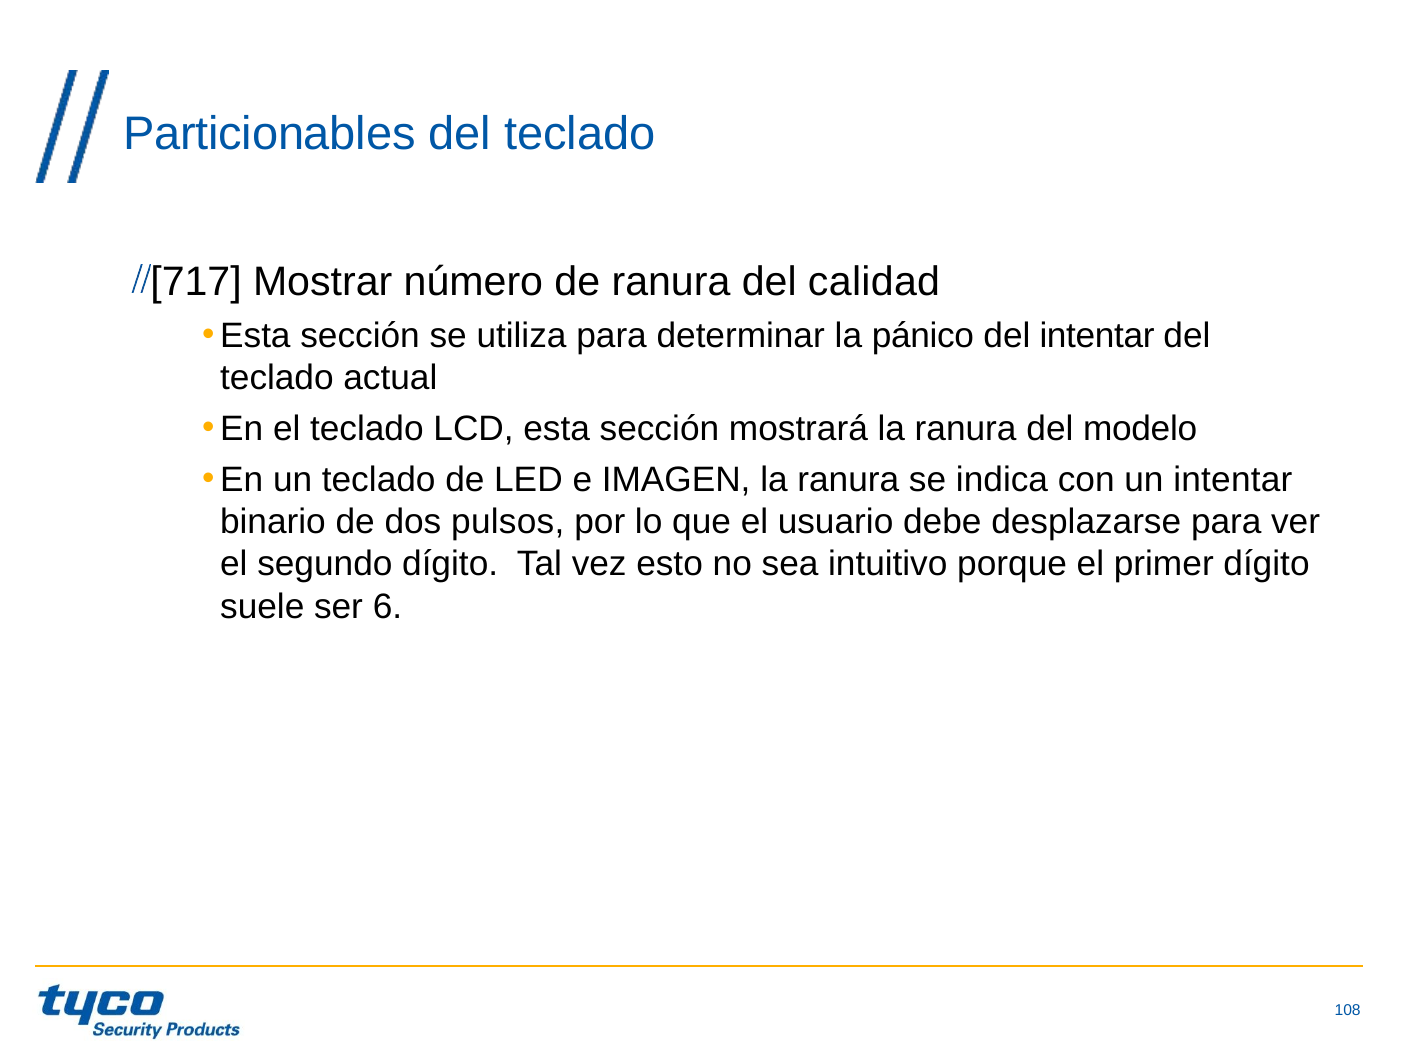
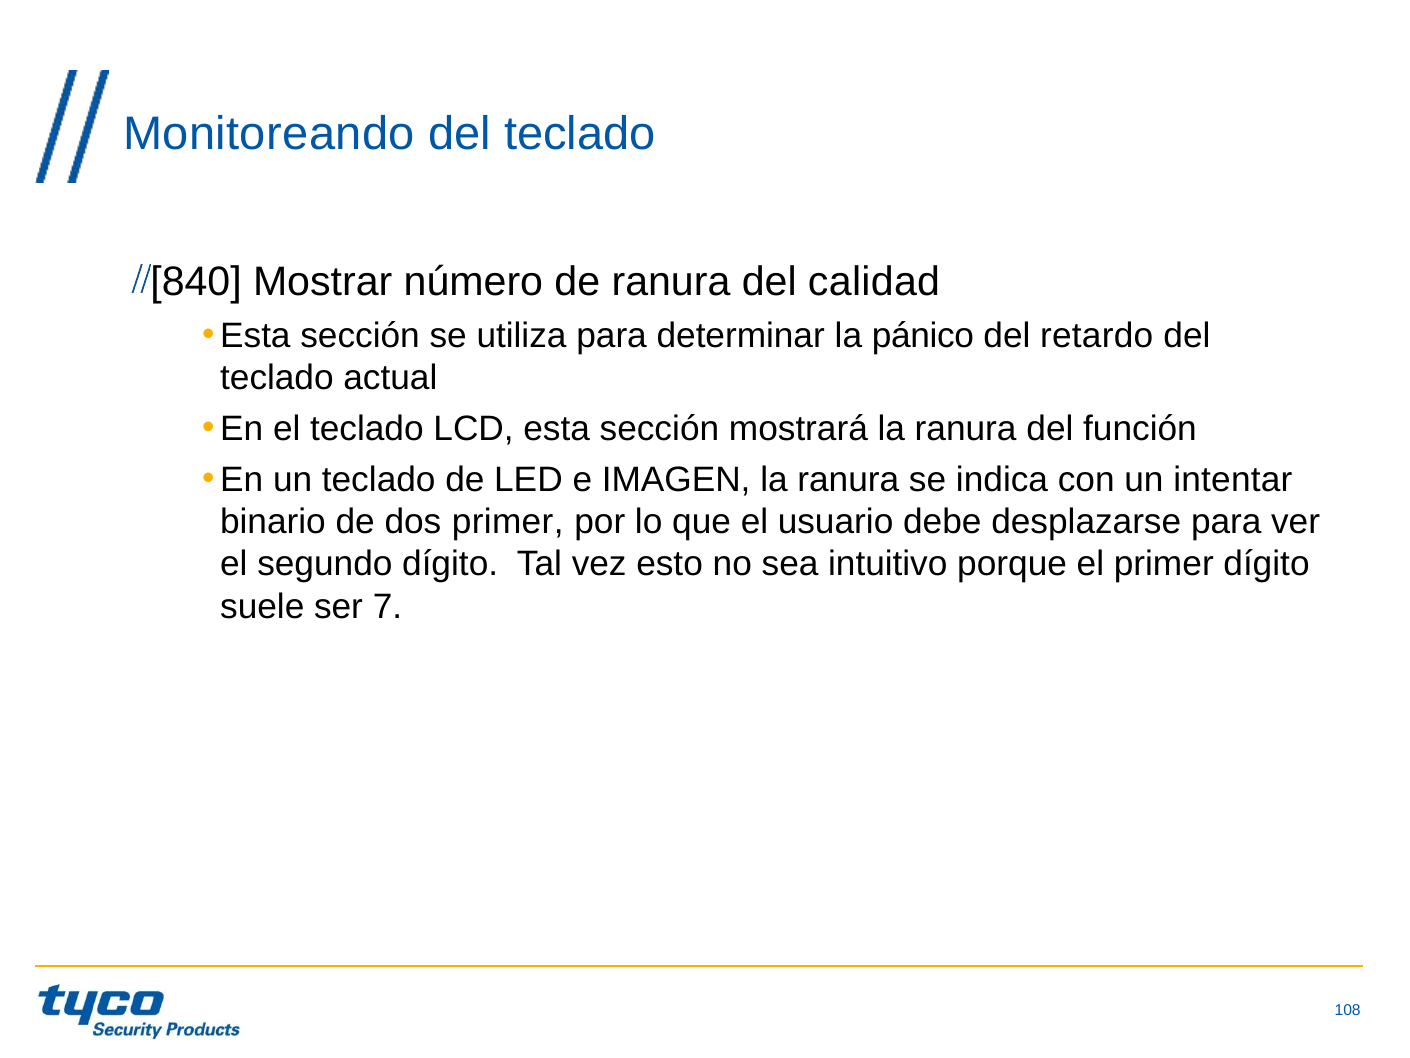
Particionables: Particionables -> Monitoreando
717: 717 -> 840
del intentar: intentar -> retardo
modelo: modelo -> función
dos pulsos: pulsos -> primer
6: 6 -> 7
